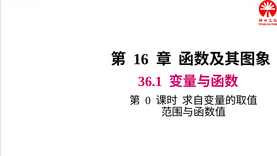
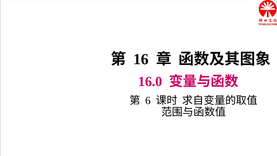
36.1: 36.1 -> 16.0
0: 0 -> 6
